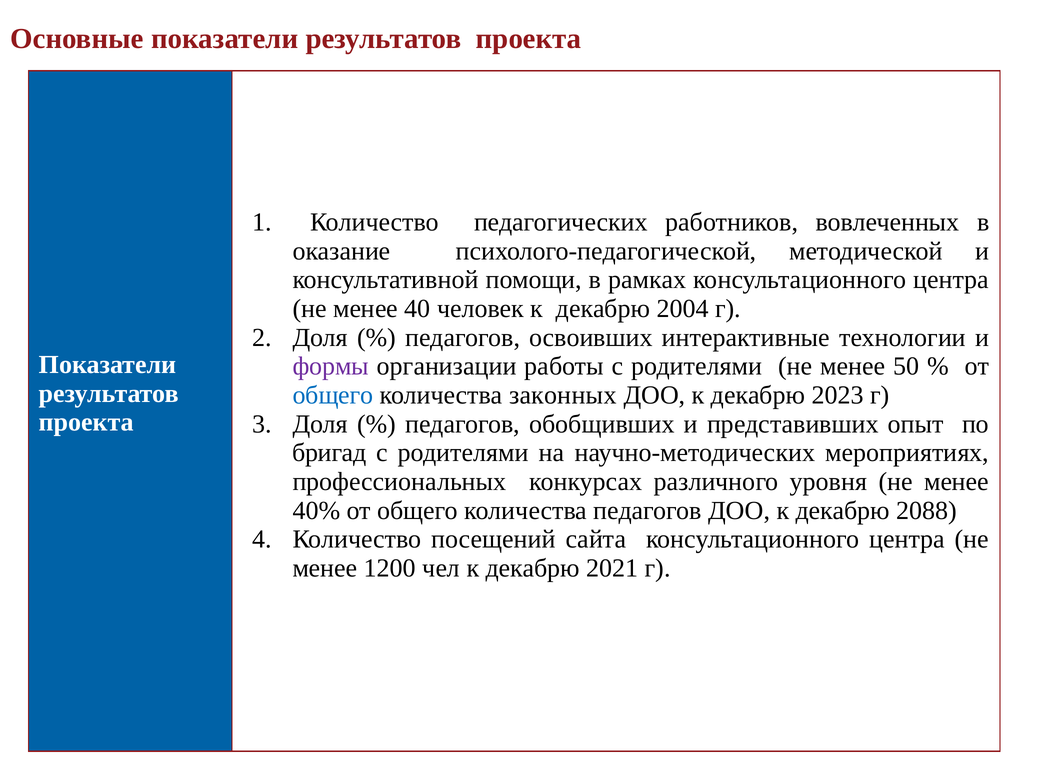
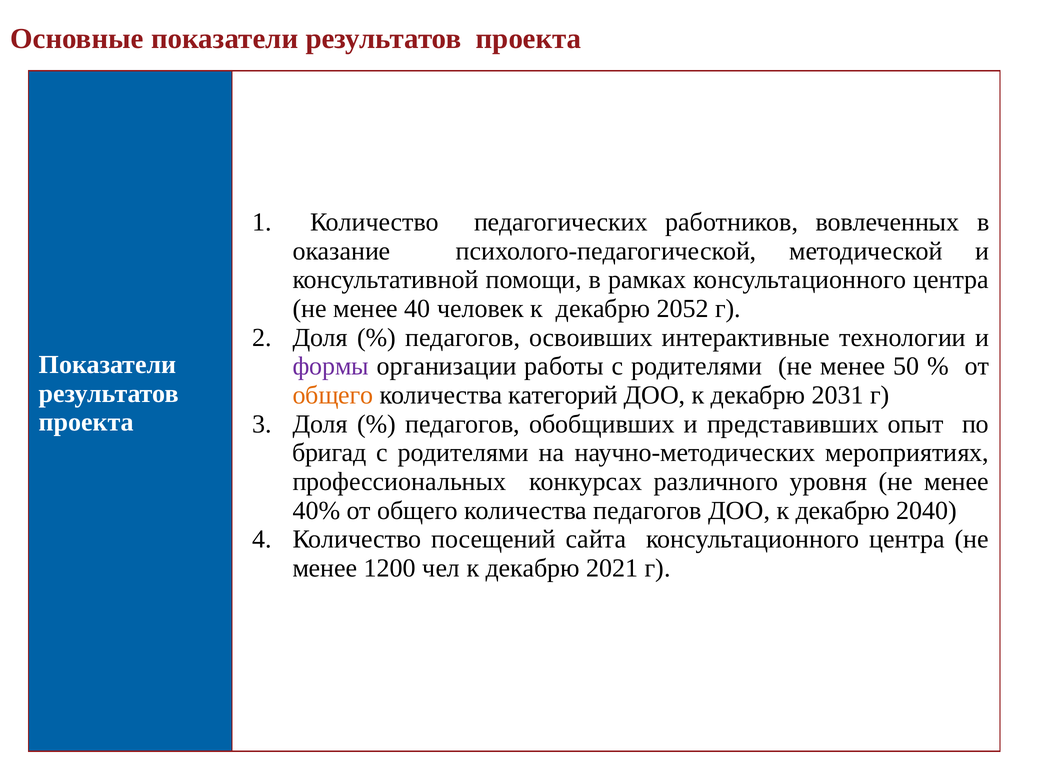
2004: 2004 -> 2052
общего at (333, 395) colour: blue -> orange
законных: законных -> категорий
2023: 2023 -> 2031
2088: 2088 -> 2040
